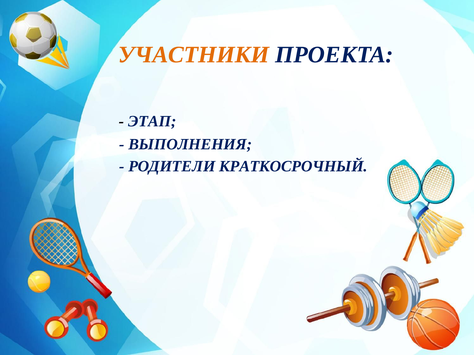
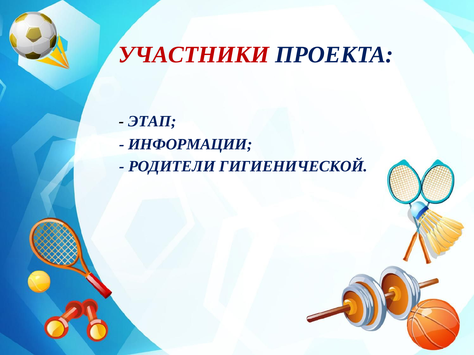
УЧАСТНИКИ colour: orange -> red
ВЫПОЛНЕНИЯ: ВЫПОЛНЕНИЯ -> ИНФОРМАЦИИ
КРАТКОСРОЧНЫЙ: КРАТКОСРОЧНЫЙ -> ГИГИЕНИЧЕСКОЙ
